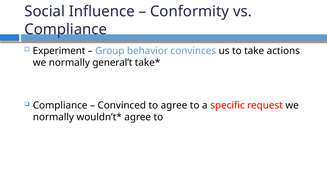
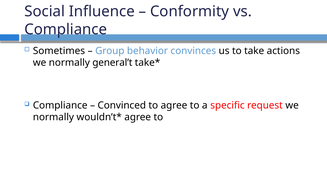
Experiment: Experiment -> Sometimes
